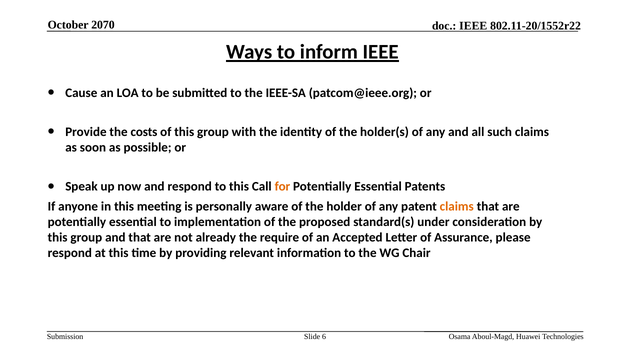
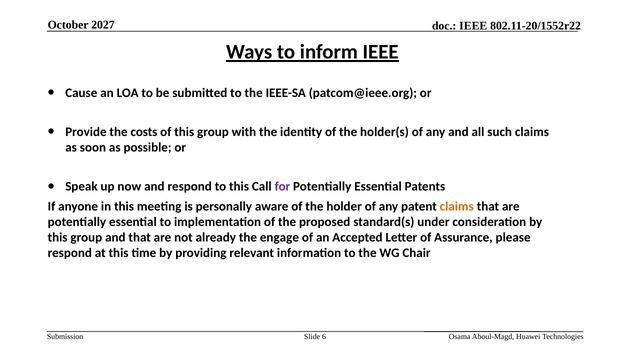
2070: 2070 -> 2027
for colour: orange -> purple
require: require -> engage
